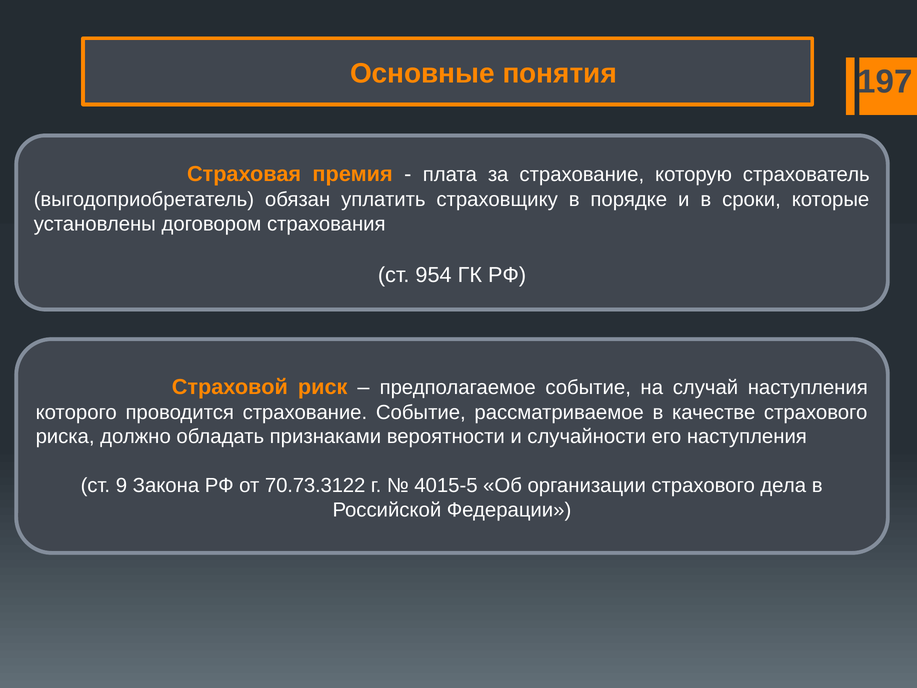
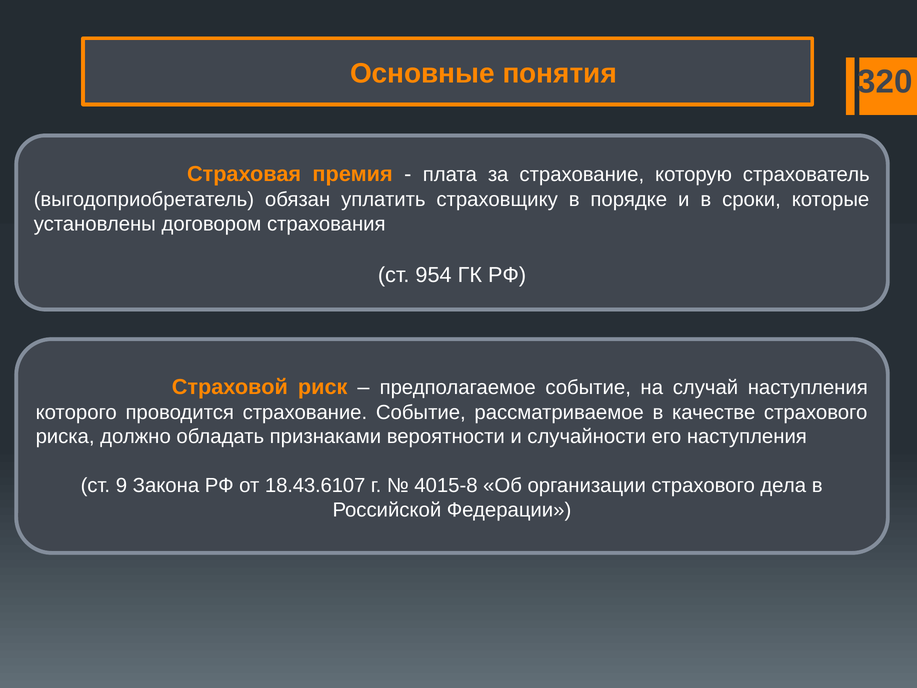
197: 197 -> 320
70.73.3122: 70.73.3122 -> 18.43.6107
4015-5: 4015-5 -> 4015-8
